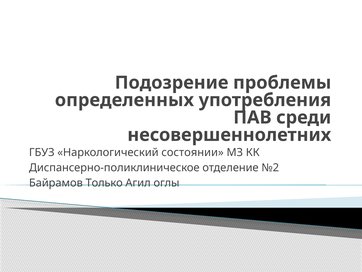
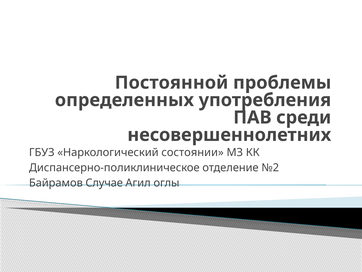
Подозрение: Подозрение -> Постоянной
Только: Только -> Случае
